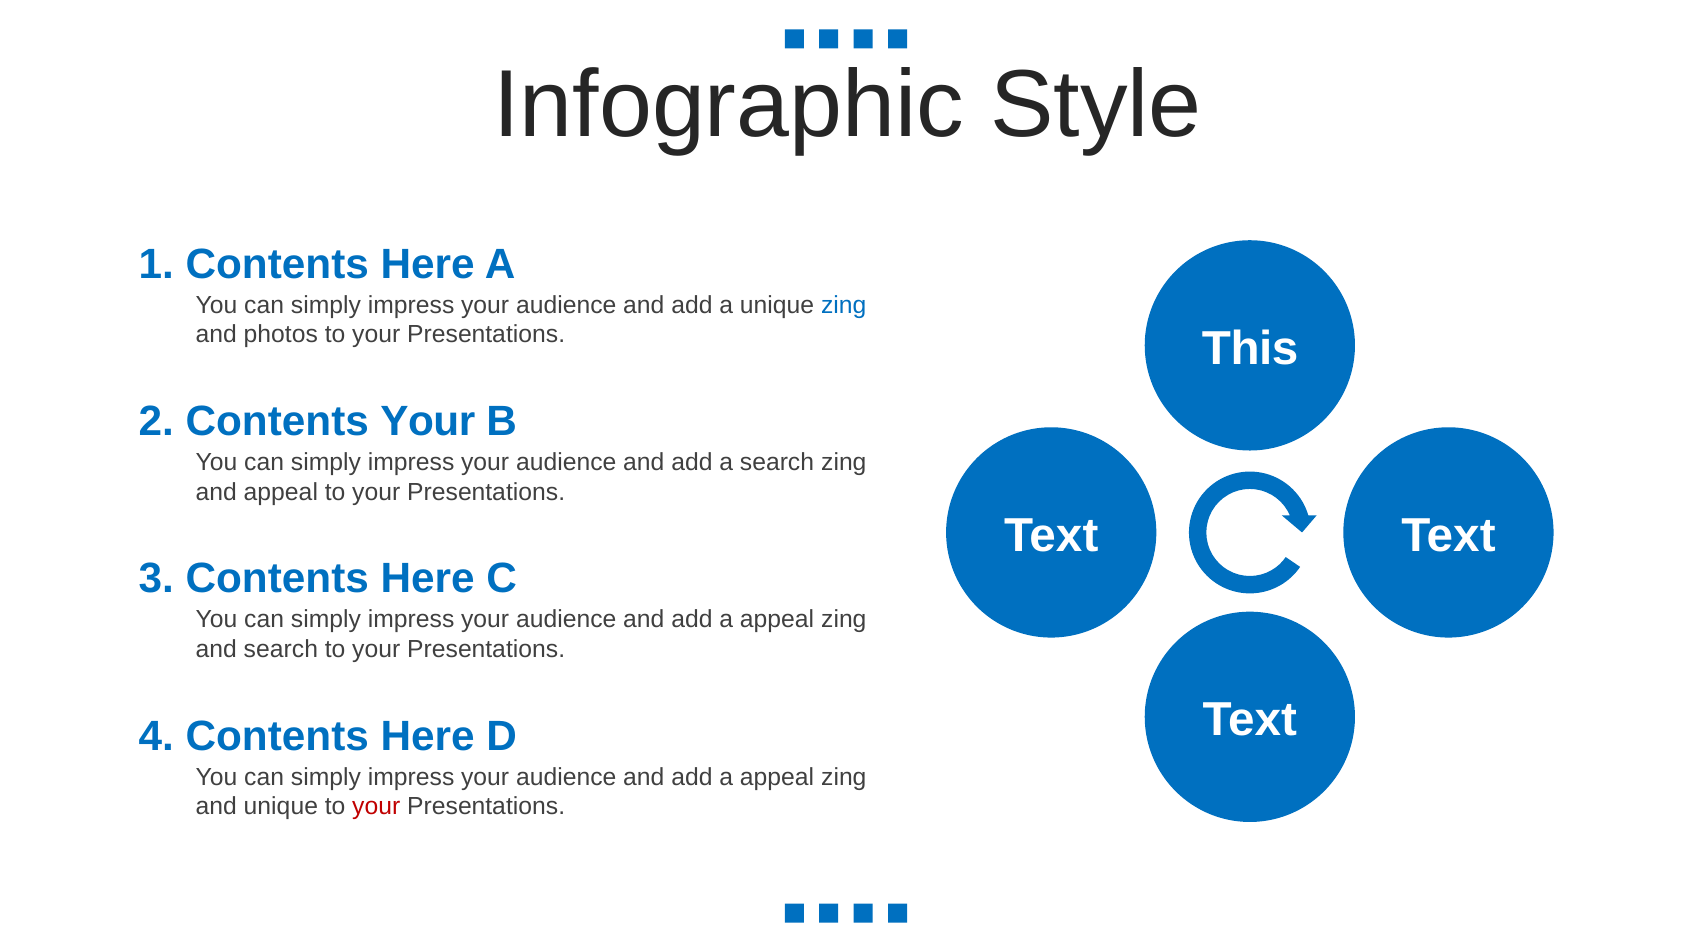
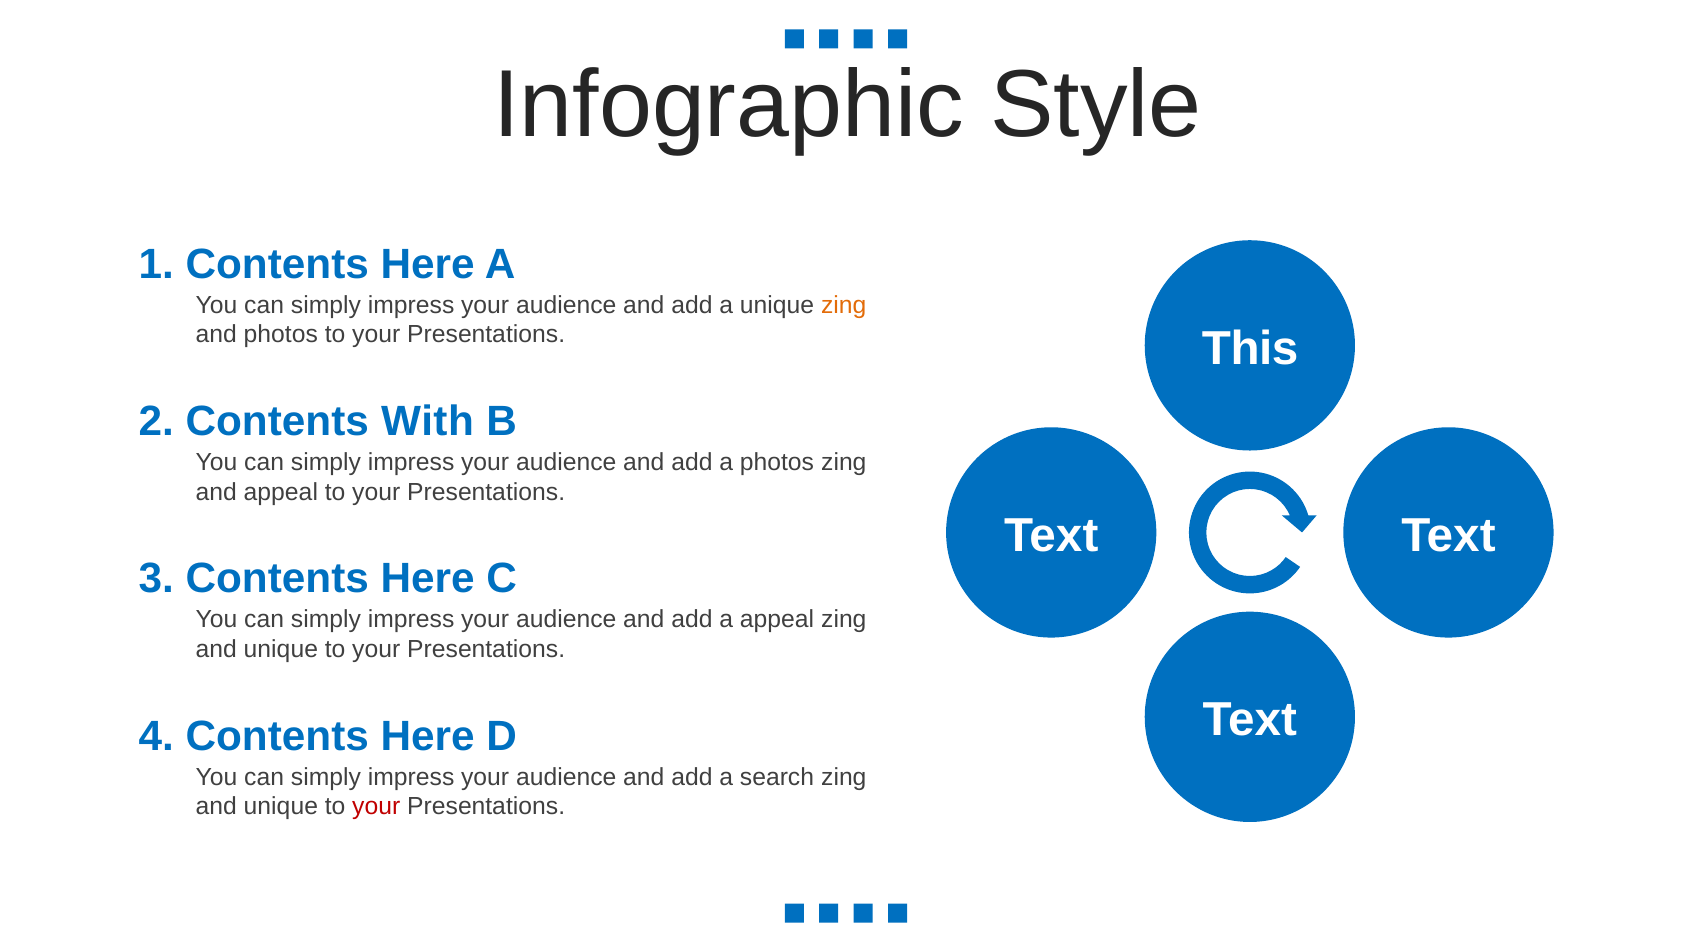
zing at (844, 305) colour: blue -> orange
Contents Your: Your -> With
a search: search -> photos
search at (281, 649): search -> unique
appeal at (777, 777): appeal -> search
